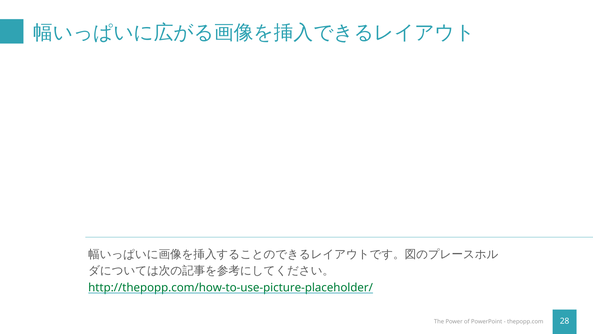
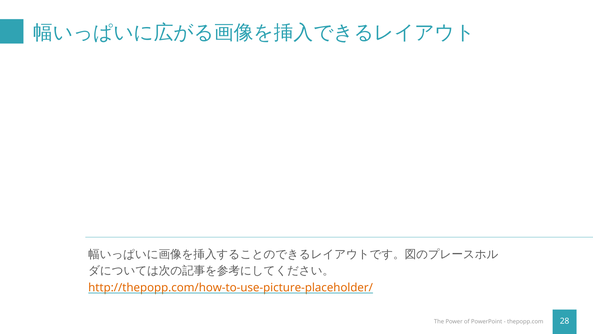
http://thepopp.com/how-to-use-picture-placeholder/ colour: green -> orange
